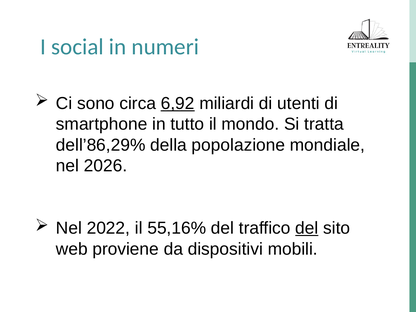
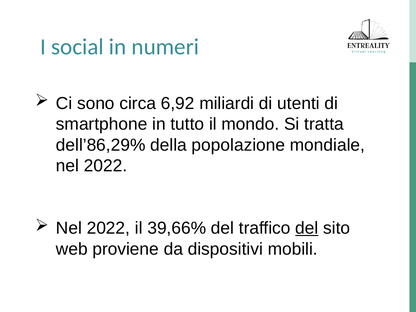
6,92 underline: present -> none
2026 at (106, 166): 2026 -> 2022
55,16%: 55,16% -> 39,66%
